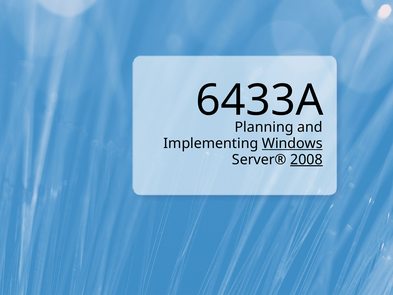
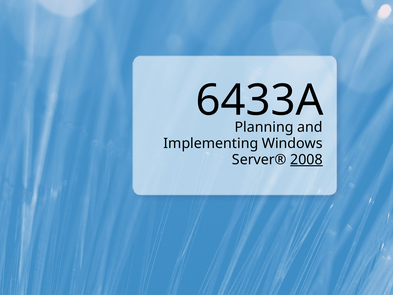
Windows underline: present -> none
